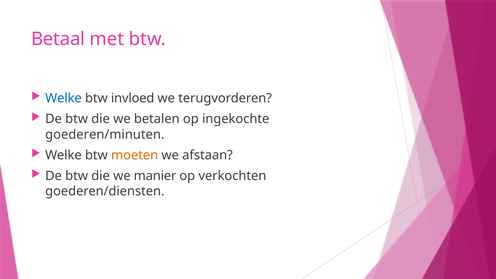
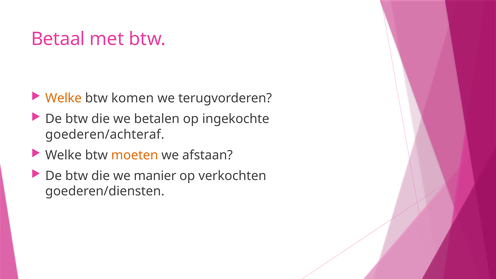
Welke at (63, 98) colour: blue -> orange
invloed: invloed -> komen
goederen/minuten: goederen/minuten -> goederen/achteraf
